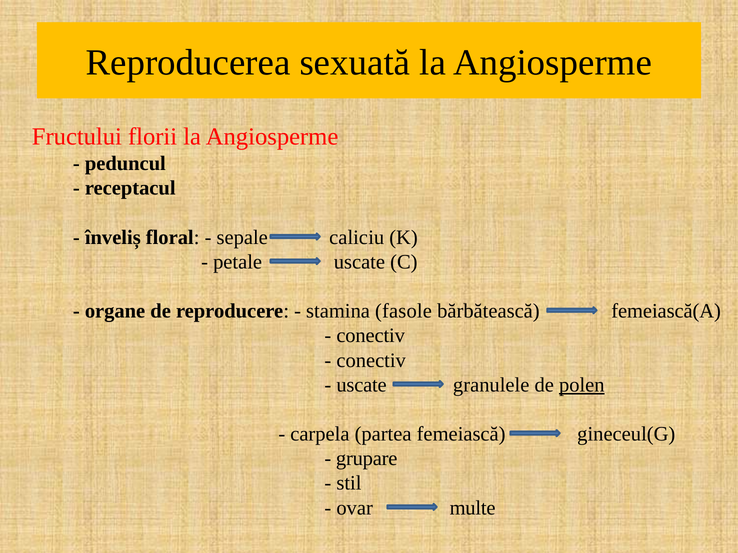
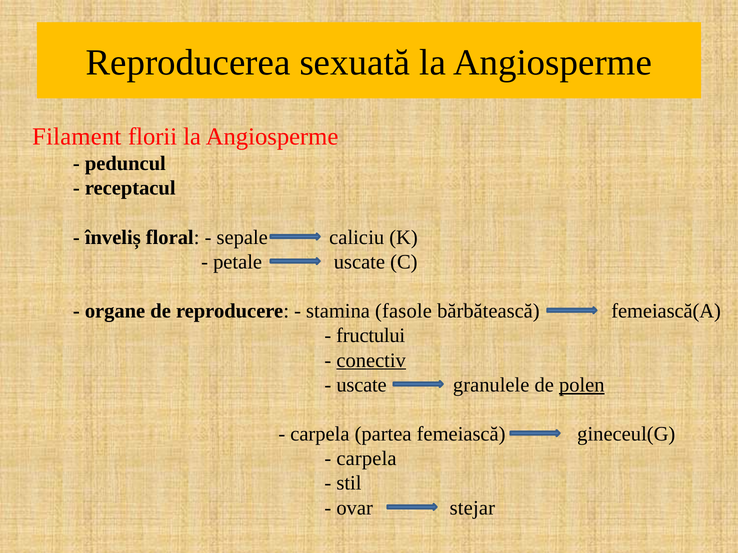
Fructului: Fructului -> Filament
conectiv at (371, 336): conectiv -> fructului
conectiv at (371, 361) underline: none -> present
grupare at (367, 459): grupare -> carpela
multe: multe -> stejar
